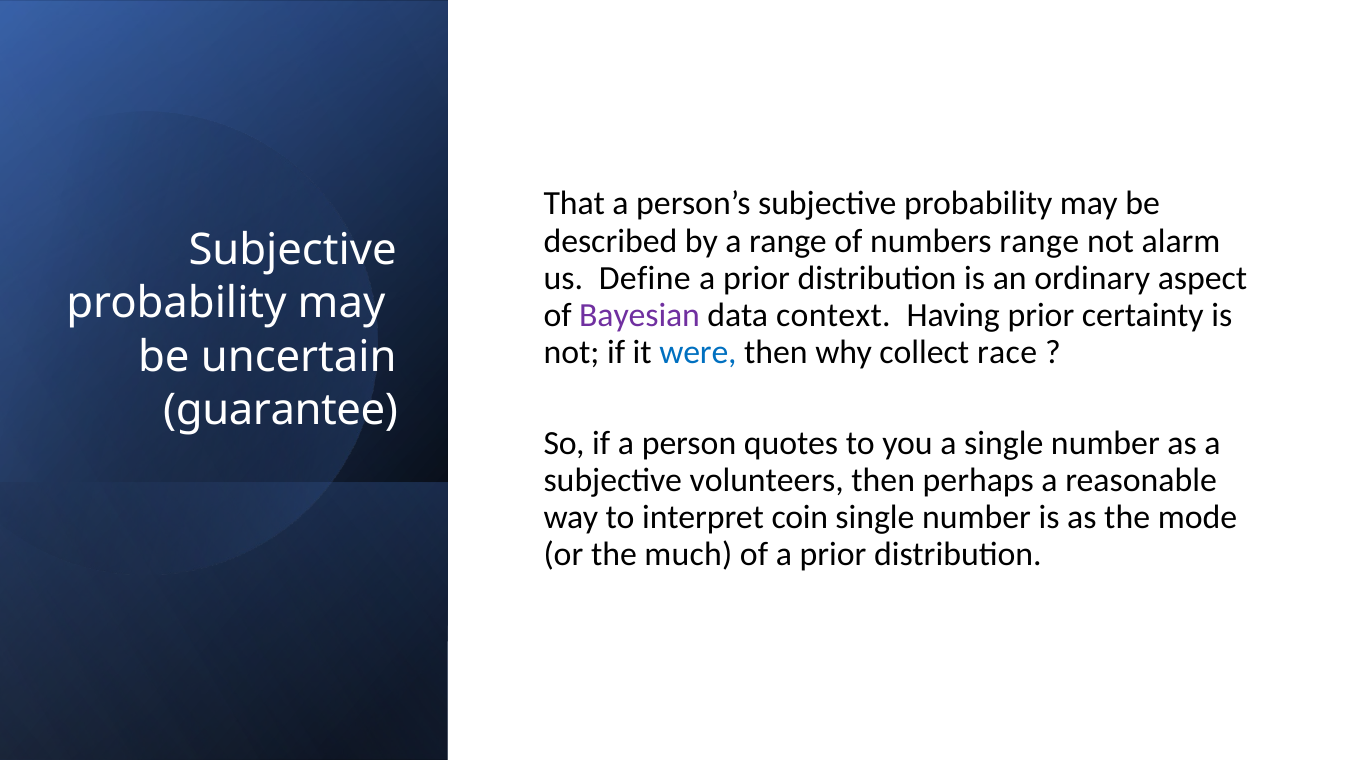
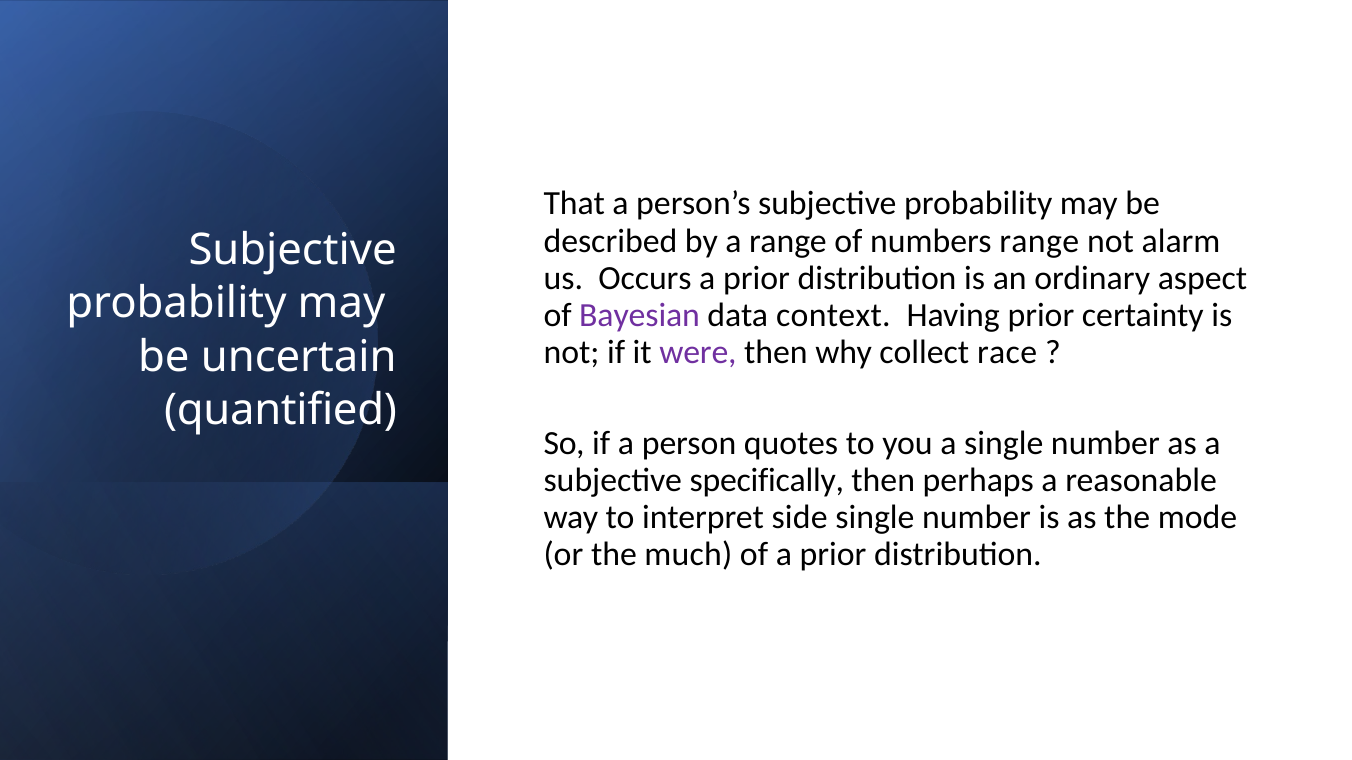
Define: Define -> Occurs
were colour: blue -> purple
guarantee: guarantee -> quantified
volunteers: volunteers -> specifically
coin: coin -> side
